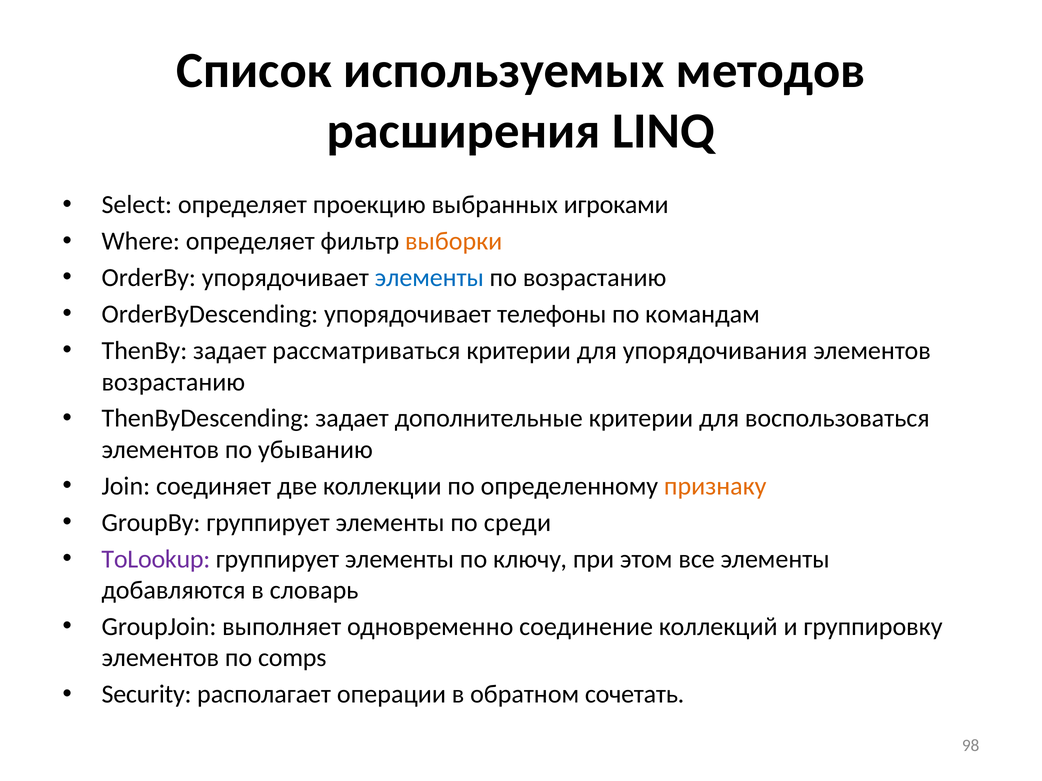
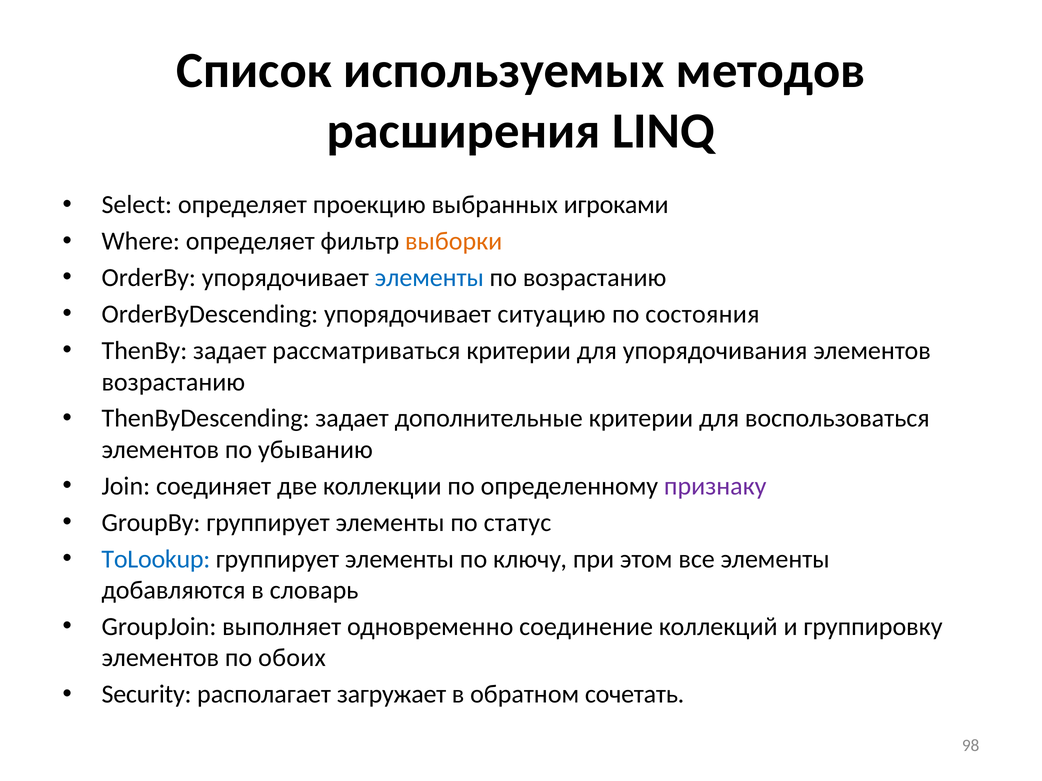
телефоны: телефоны -> ситуацию
командам: командам -> состояния
признаку colour: orange -> purple
среди: среди -> статус
ToLookup colour: purple -> blue
comps: comps -> обоих
операции: операции -> загружает
